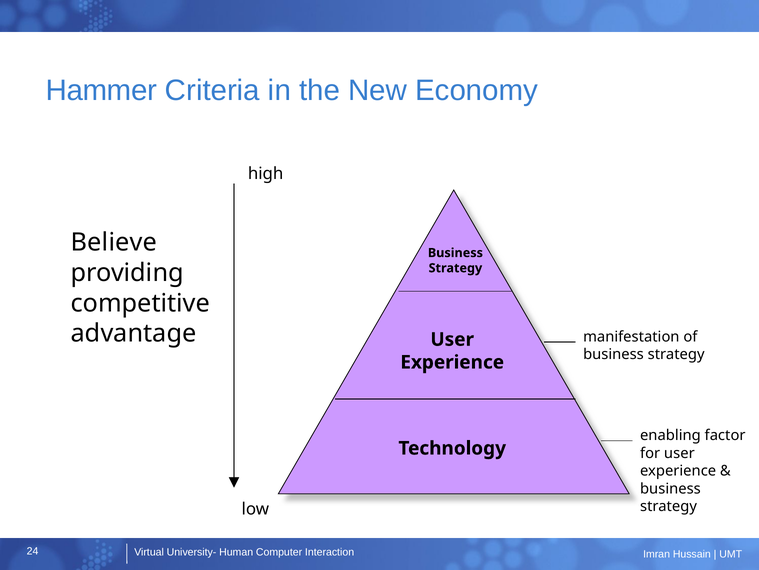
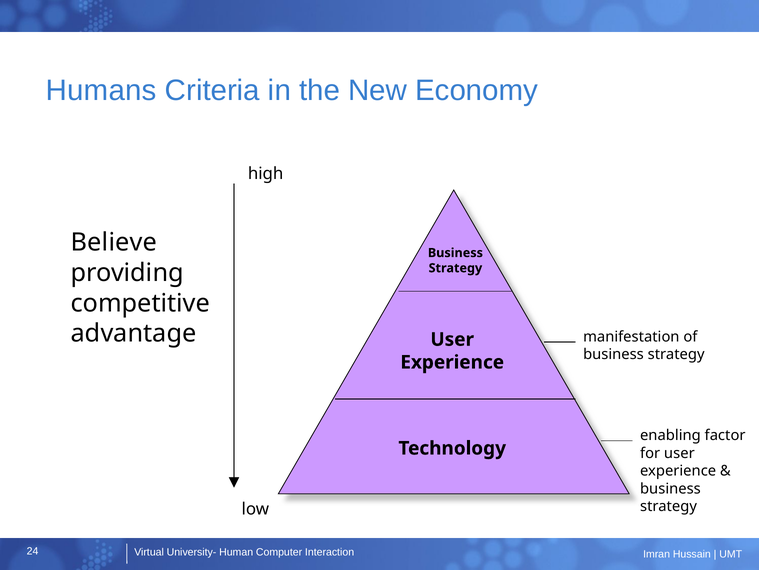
Hammer: Hammer -> Humans
